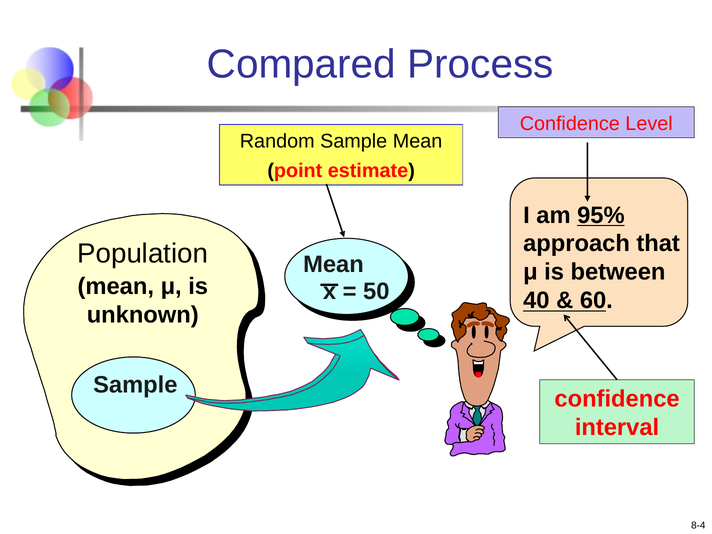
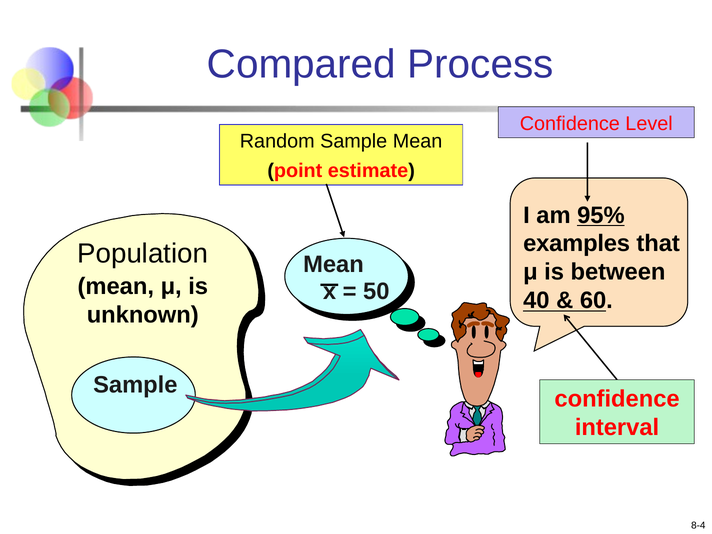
approach: approach -> examples
